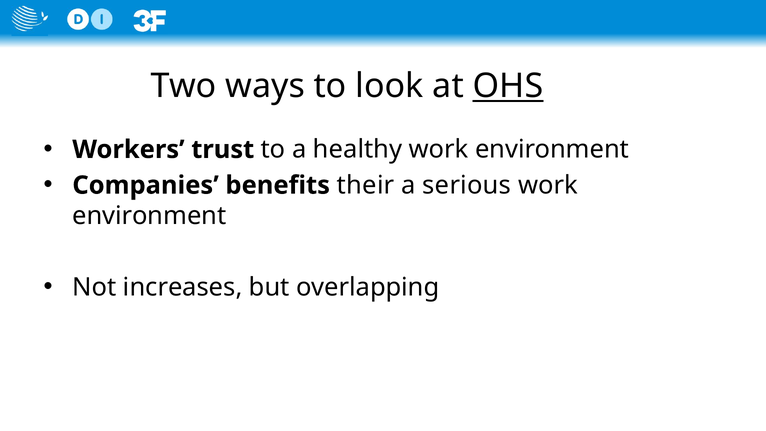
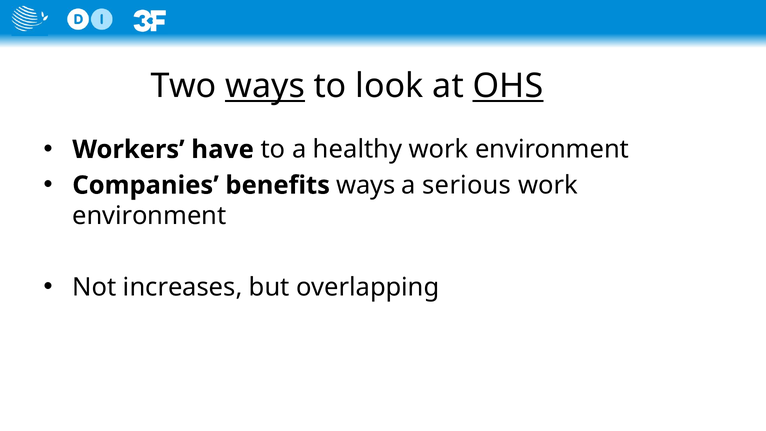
ways at (265, 86) underline: none -> present
trust: trust -> have
benefits their: their -> ways
